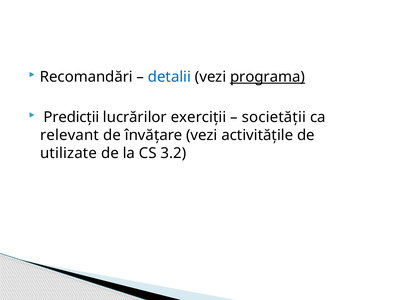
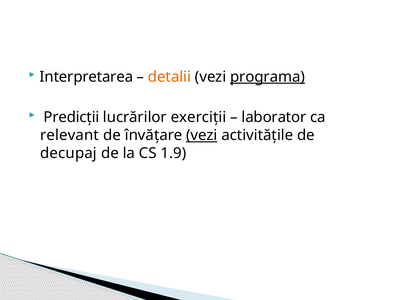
Recomandări: Recomandări -> Interpretarea
detalii colour: blue -> orange
societății: societății -> laborator
vezi at (202, 135) underline: none -> present
utilizate: utilizate -> decupaj
3.2: 3.2 -> 1.9
